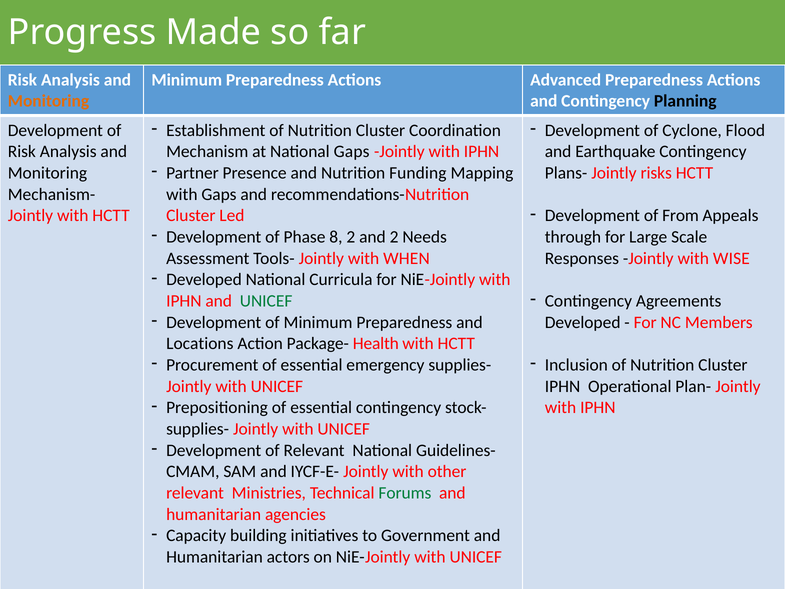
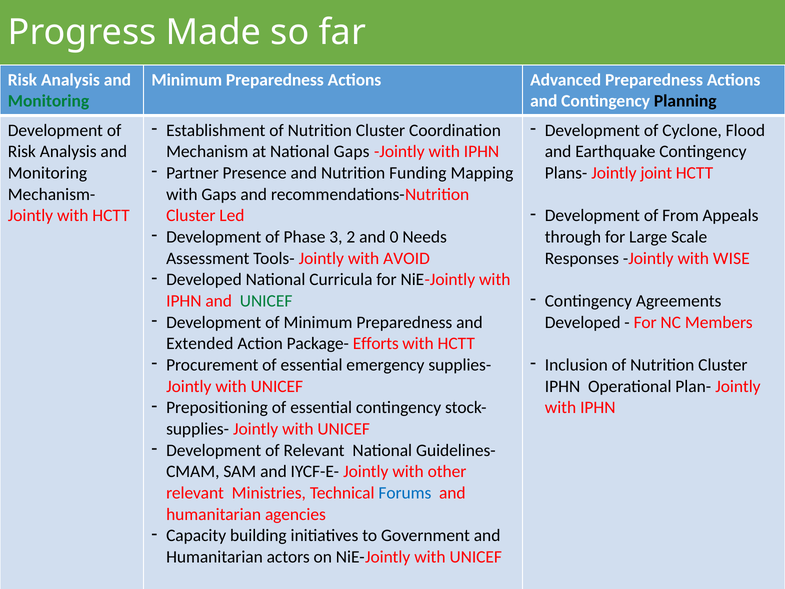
Monitoring at (49, 101) colour: orange -> green
risks: risks -> joint
8: 8 -> 3
and 2: 2 -> 0
WHEN: WHEN -> AVOID
Locations: Locations -> Extended
Health: Health -> Efforts
Forums colour: green -> blue
